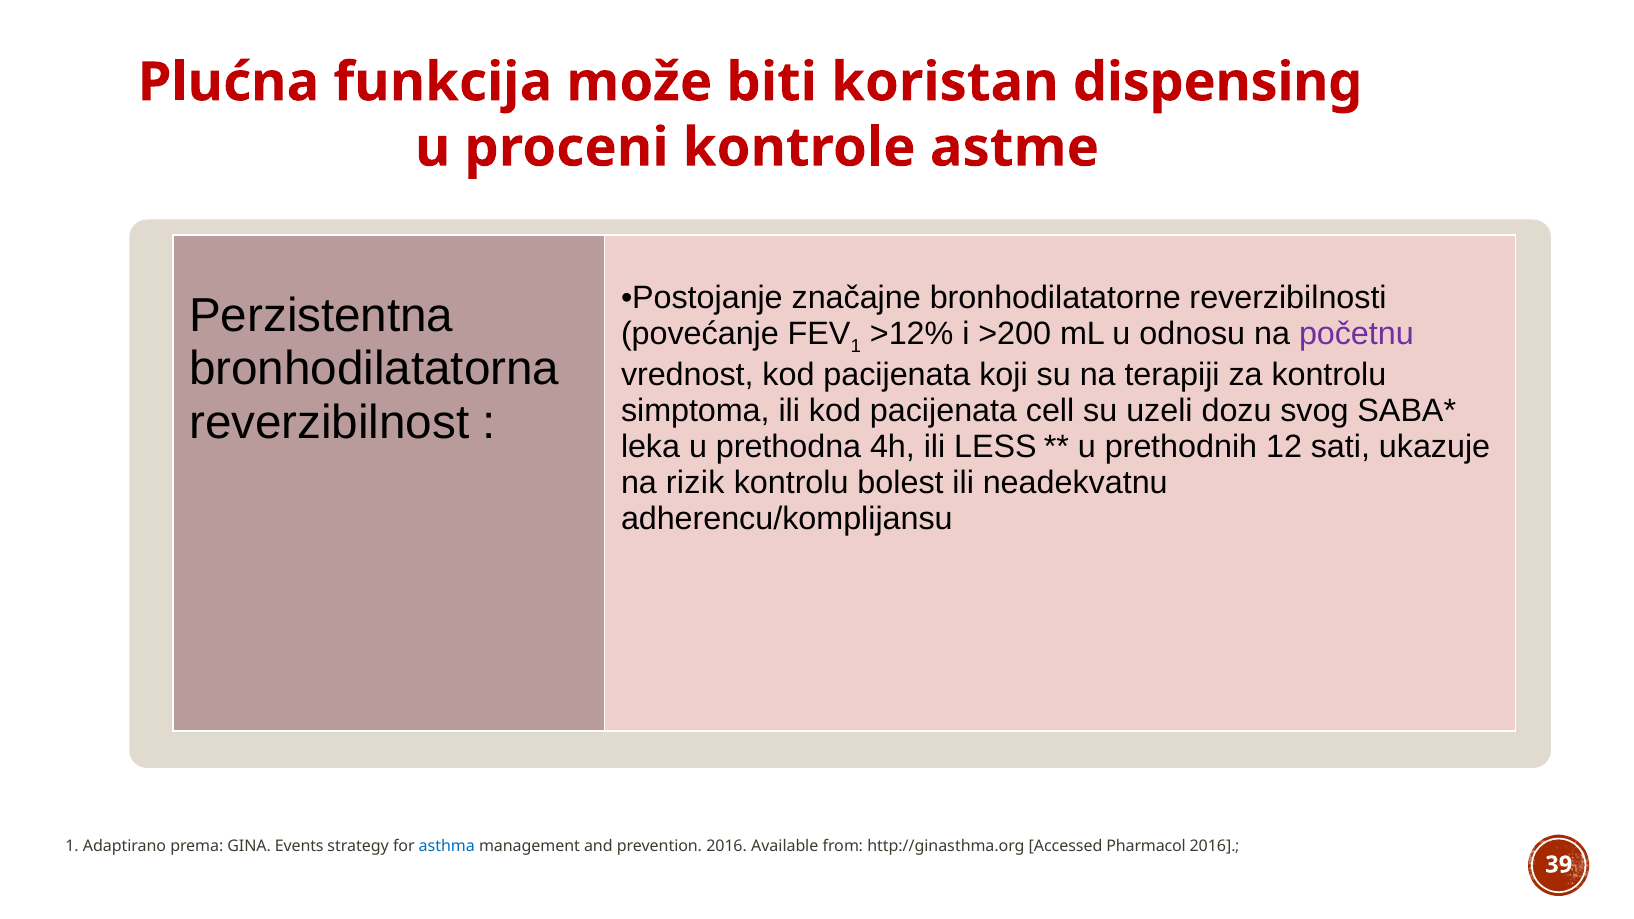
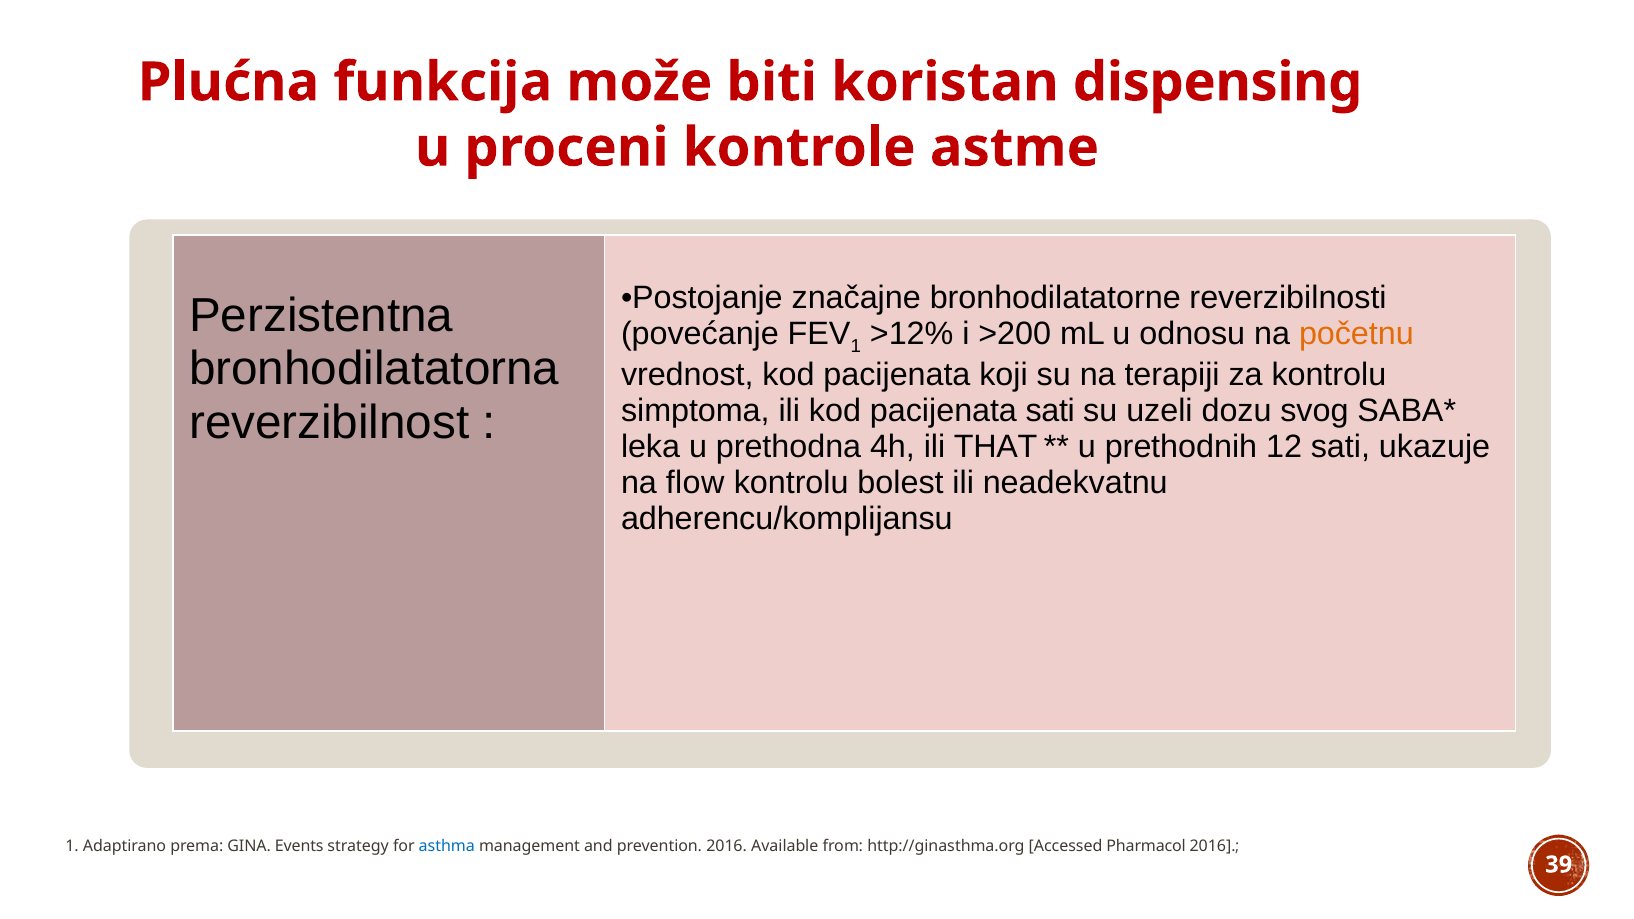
početnu colour: purple -> orange
pacijenata cell: cell -> sati
LESS: LESS -> THAT
rizik: rizik -> flow
